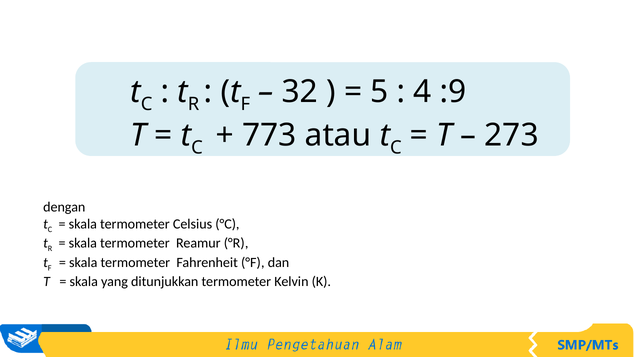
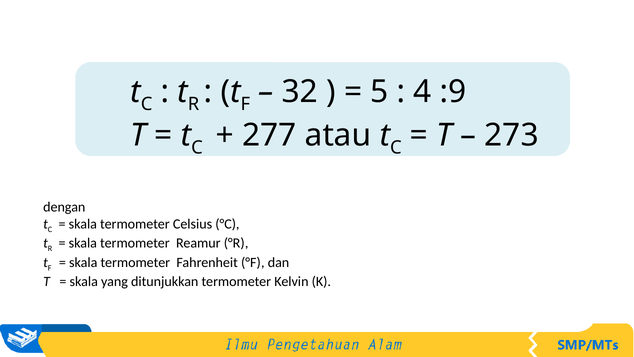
773: 773 -> 277
